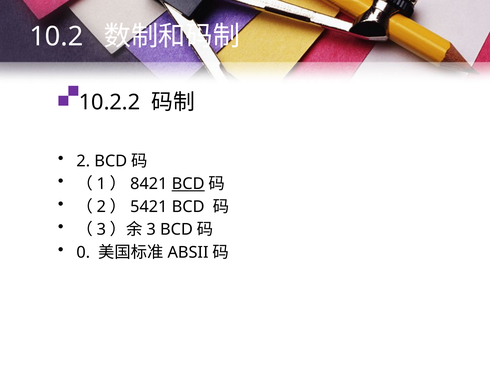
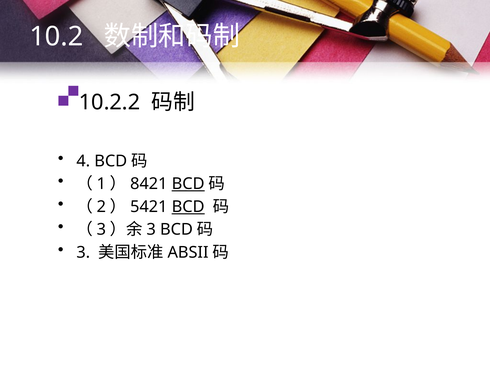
2 at (83, 161): 2 -> 4
BCD at (188, 207) underline: none -> present
0 at (83, 253): 0 -> 3
